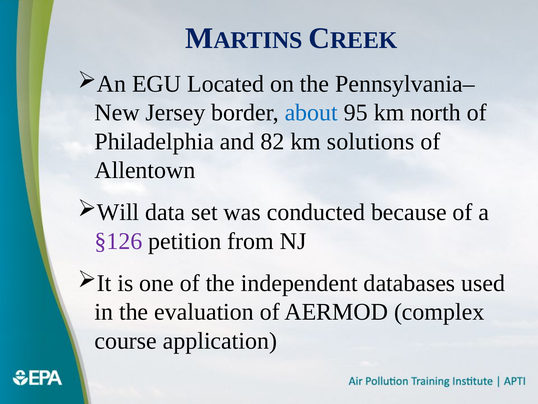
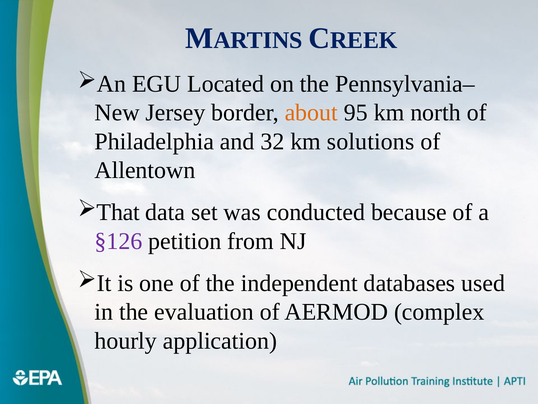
about colour: blue -> orange
82: 82 -> 32
Will: Will -> That
course: course -> hourly
